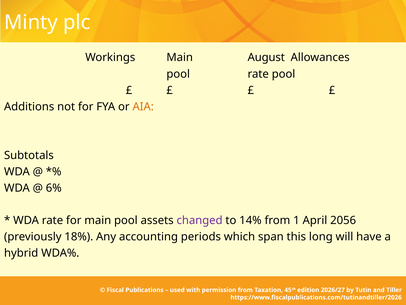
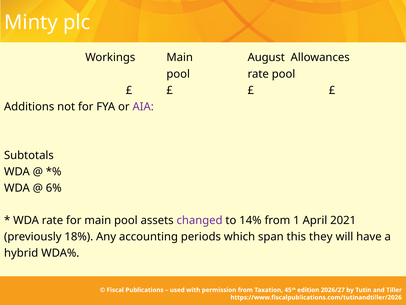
AIA colour: orange -> purple
2056: 2056 -> 2021
long: long -> they
